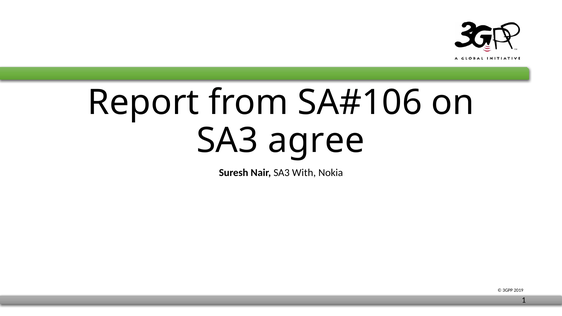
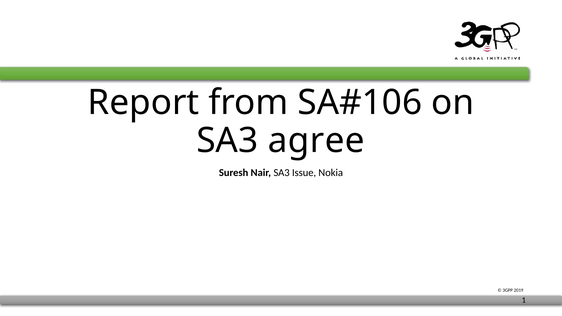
With: With -> Issue
